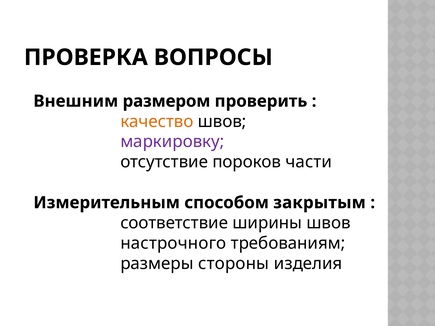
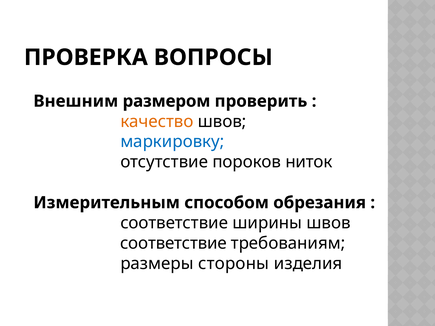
маркировку colour: purple -> blue
части: части -> ниток
закрытым: закрытым -> обрезания
настрочного at (173, 243): настрочного -> соответствие
